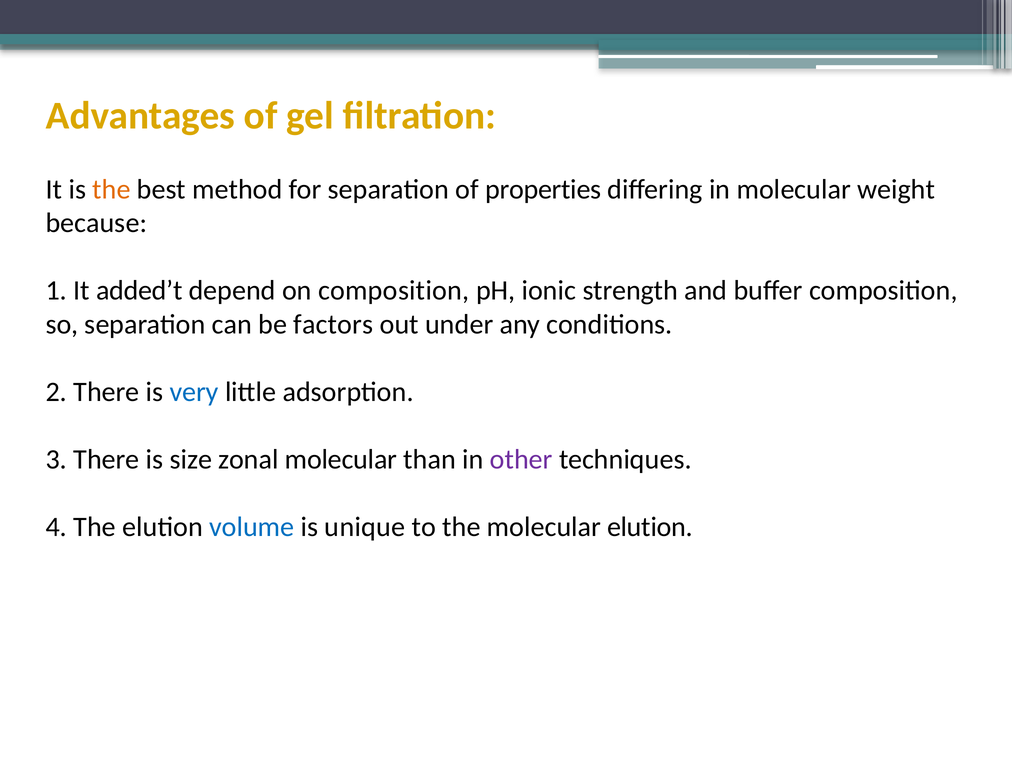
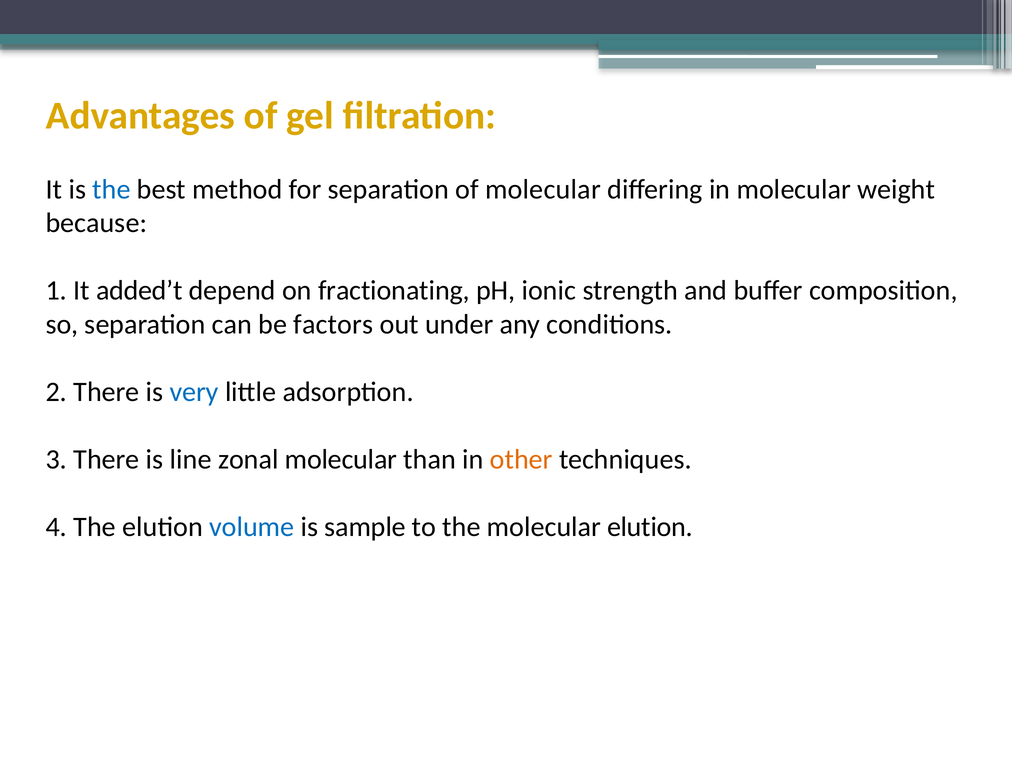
the at (111, 189) colour: orange -> blue
of properties: properties -> molecular
on composition: composition -> fractionating
size: size -> line
other colour: purple -> orange
unique: unique -> sample
